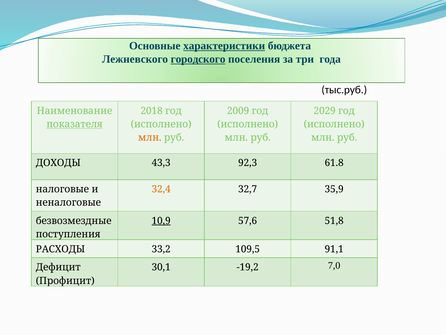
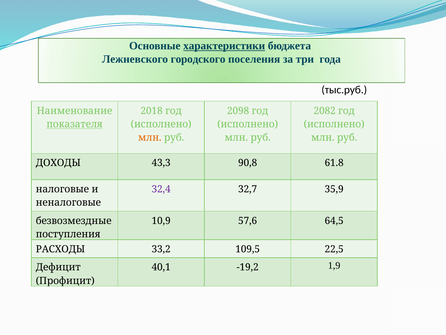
городского underline: present -> none
2009: 2009 -> 2098
2029: 2029 -> 2082
92,3: 92,3 -> 90,8
32,4 colour: orange -> purple
10,9 underline: present -> none
51,8: 51,8 -> 64,5
91,1: 91,1 -> 22,5
30,1: 30,1 -> 40,1
7,0: 7,0 -> 1,9
